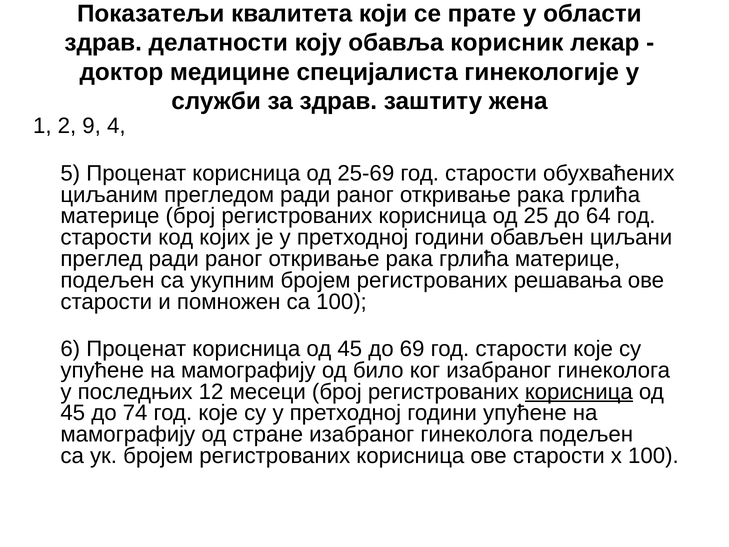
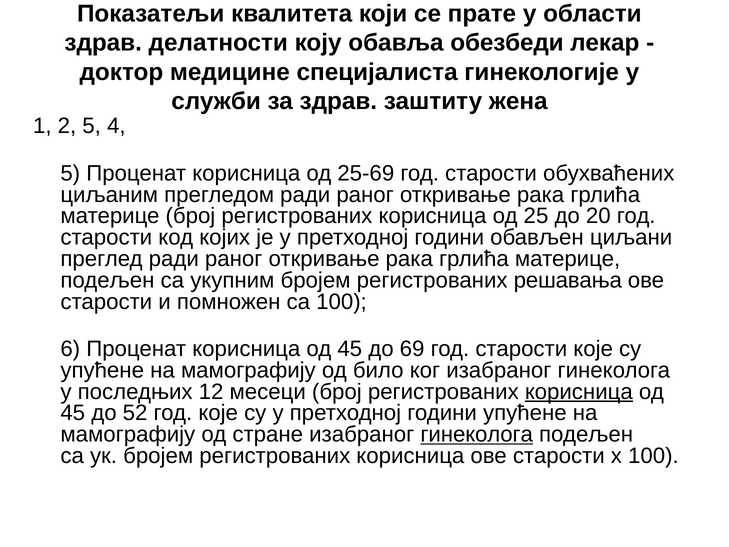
корисник: корисник -> обезбеди
2 9: 9 -> 5
64: 64 -> 20
74: 74 -> 52
гинеколога at (477, 434) underline: none -> present
